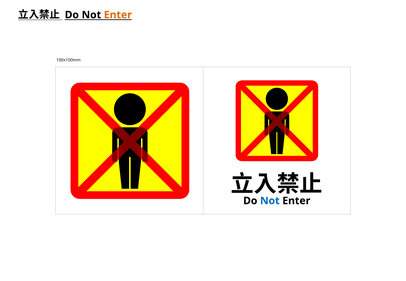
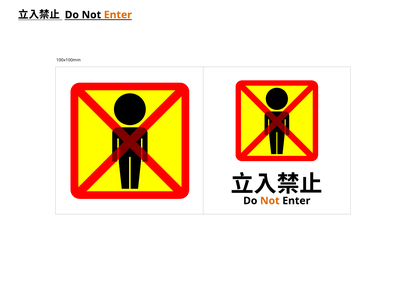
Not at (270, 201) colour: blue -> orange
